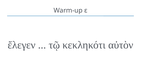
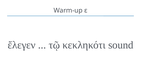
αὐτὸν: αὐτὸν -> sound
